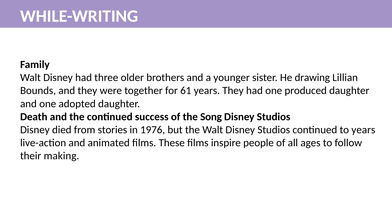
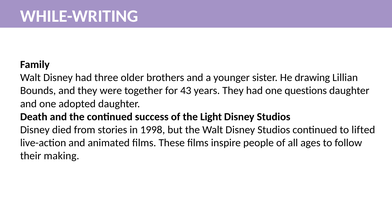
61: 61 -> 43
produced: produced -> questions
Song: Song -> Light
1976: 1976 -> 1998
to years: years -> lifted
